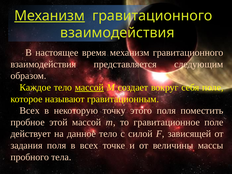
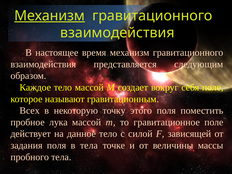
массой at (89, 87) underline: present -> none
этой: этой -> лука
в всех: всех -> тела
